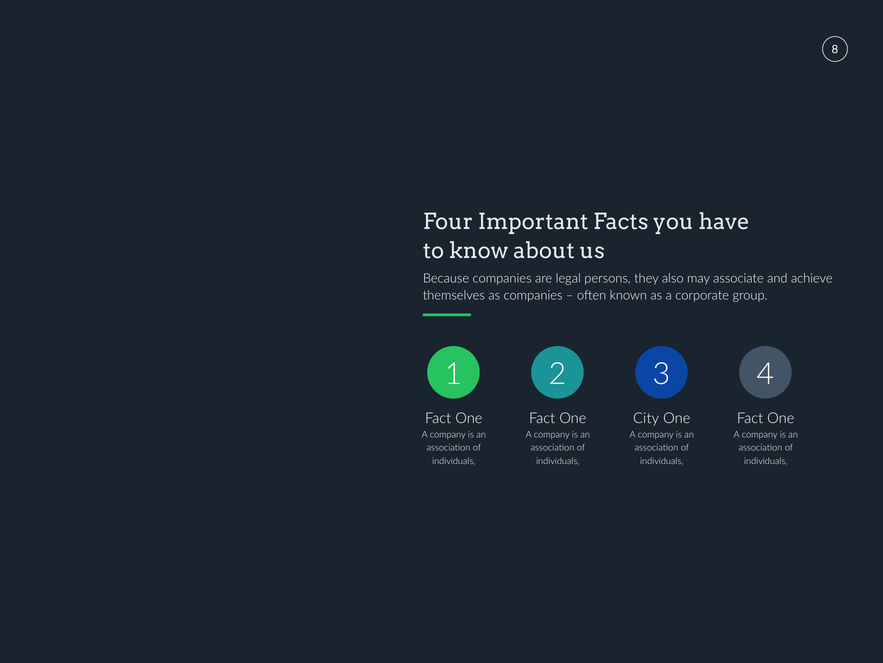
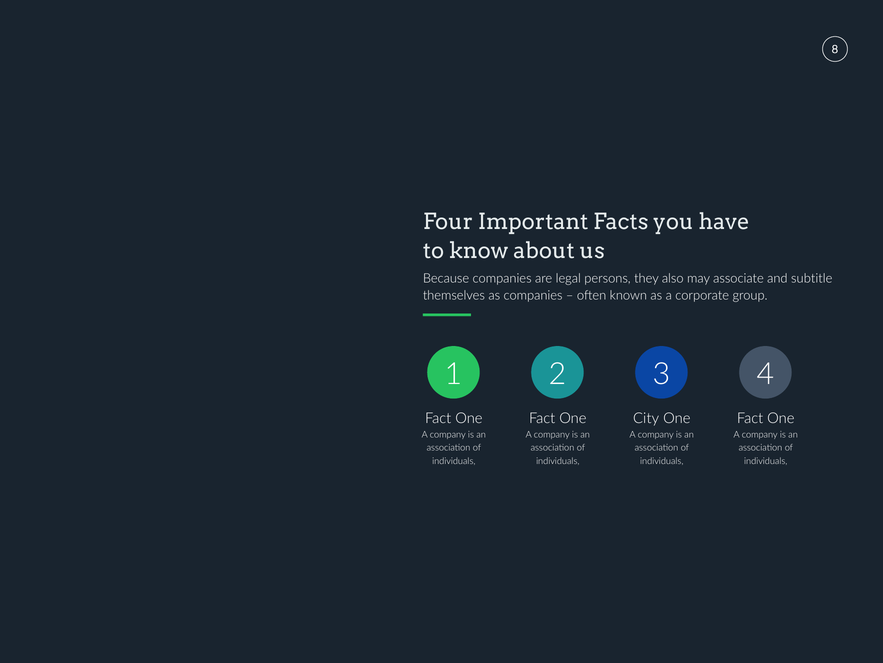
achieve: achieve -> subtitle
